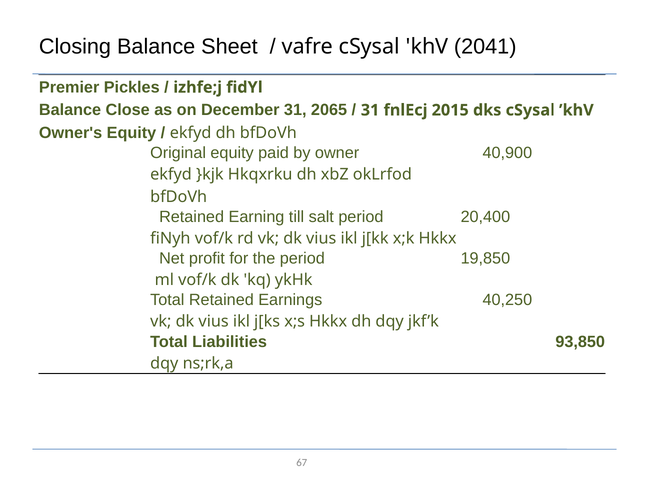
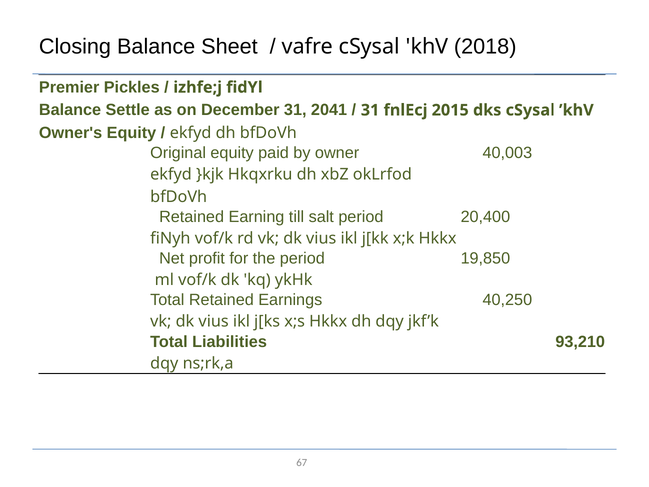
2041: 2041 -> 2018
Close: Close -> Settle
2065: 2065 -> 2041
40,900: 40,900 -> 40,003
93,850: 93,850 -> 93,210
